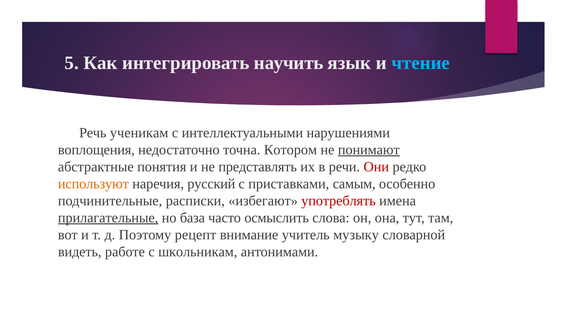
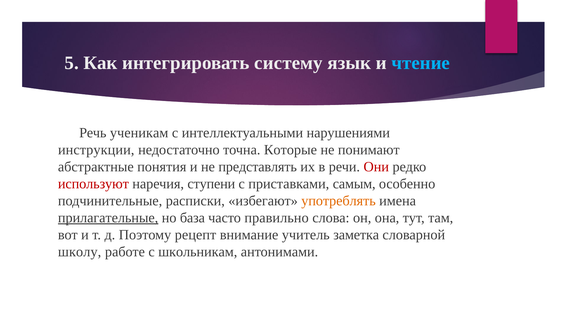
научить: научить -> систему
воплощения: воплощения -> инструкции
Котором: Котором -> Которые
понимают underline: present -> none
используют colour: orange -> red
русский: русский -> ступени
употреблять colour: red -> orange
осмыслить: осмыслить -> правильно
музыку: музыку -> заметка
видеть: видеть -> школу
